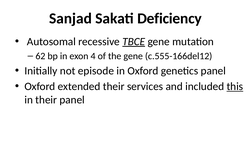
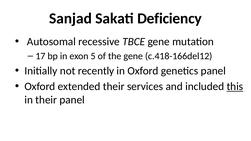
TBCE underline: present -> none
62: 62 -> 17
4: 4 -> 5
c.555-166del12: c.555-166del12 -> c.418-166del12
episode: episode -> recently
